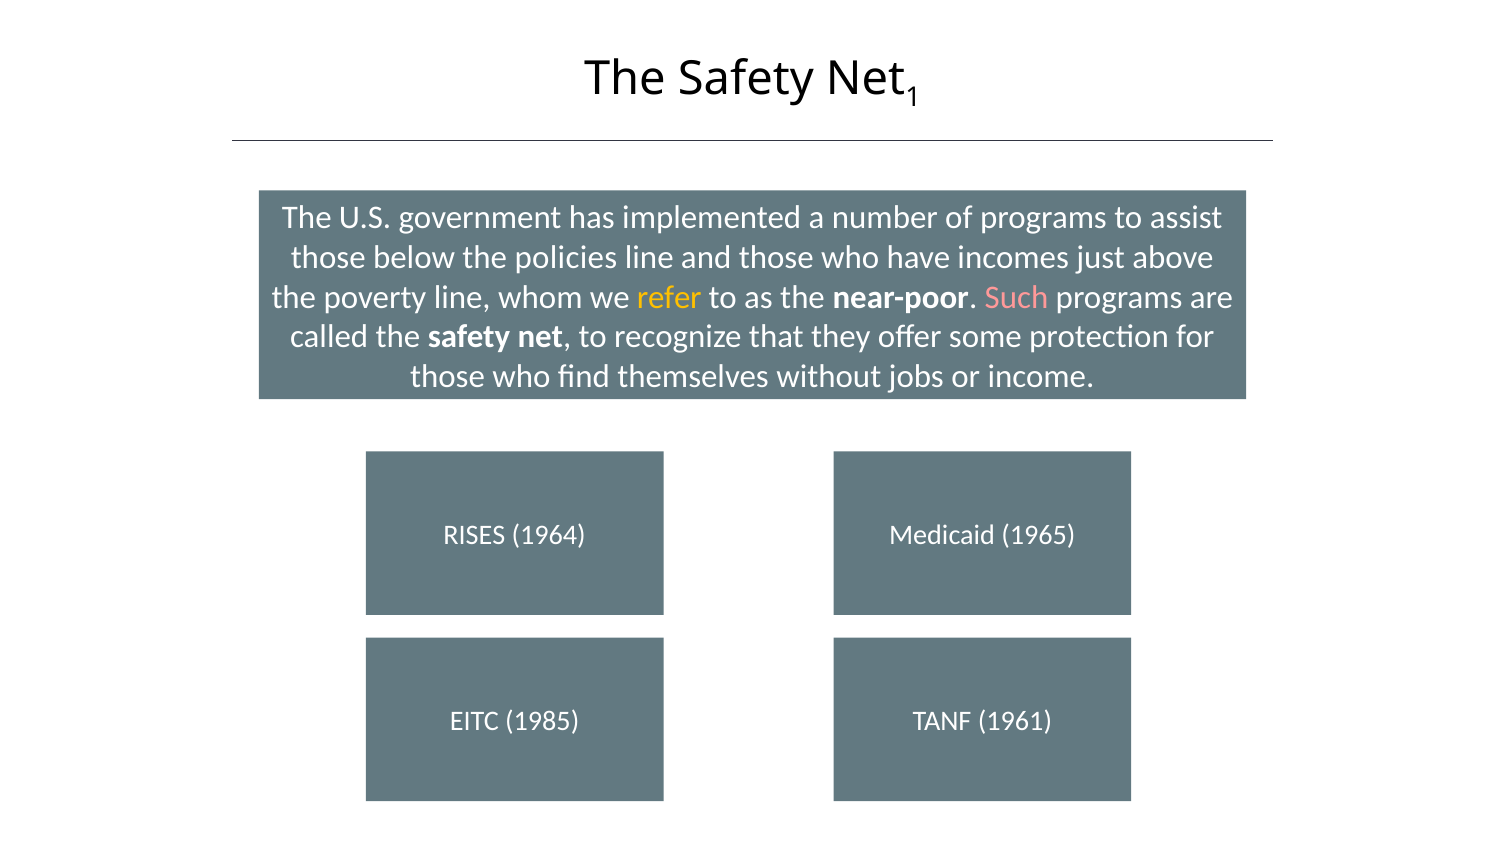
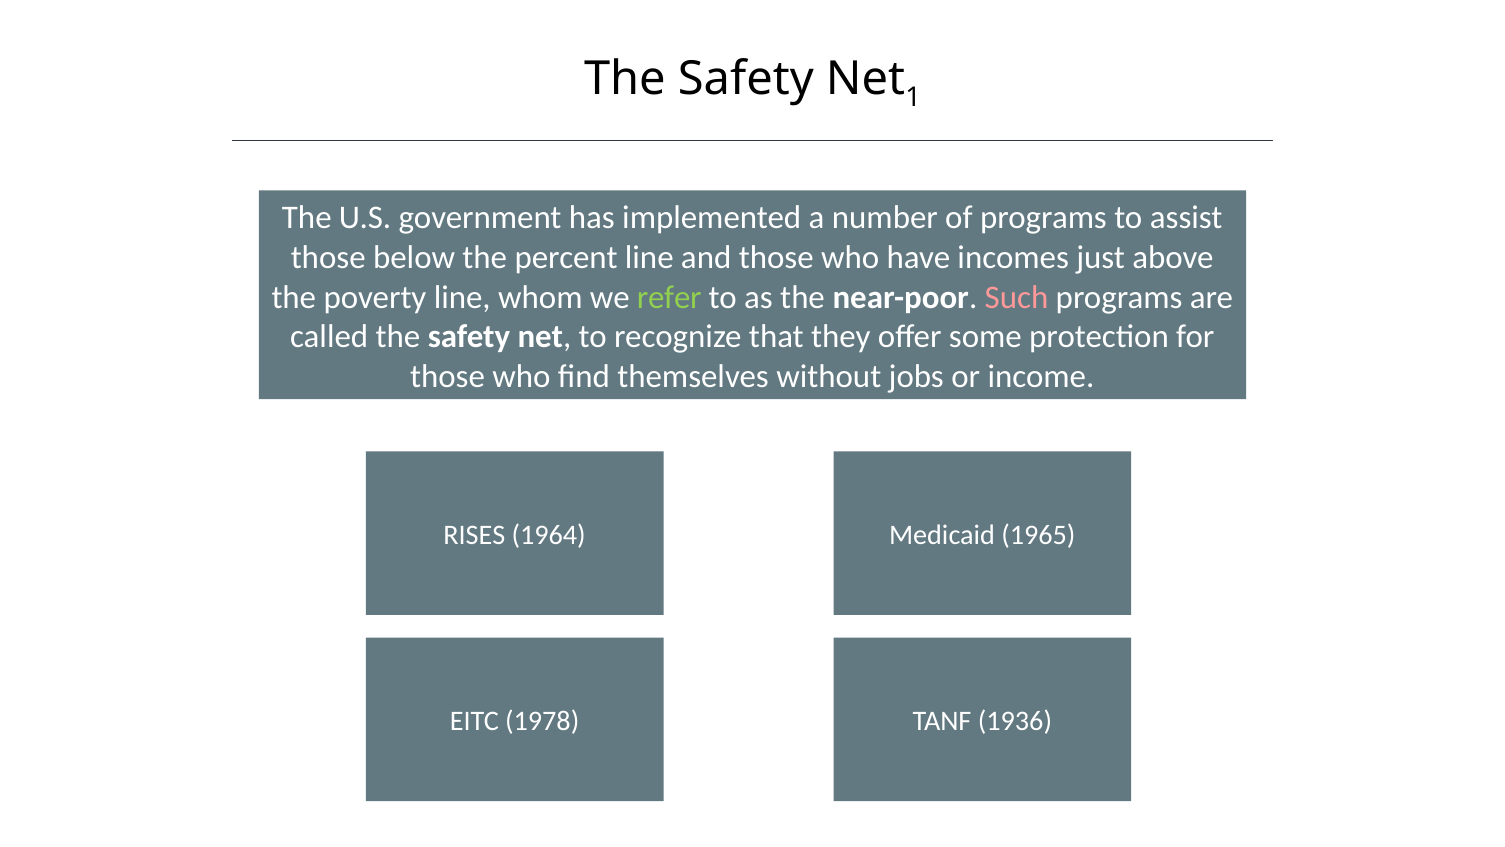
policies: policies -> percent
refer colour: yellow -> light green
1985: 1985 -> 1978
1961: 1961 -> 1936
